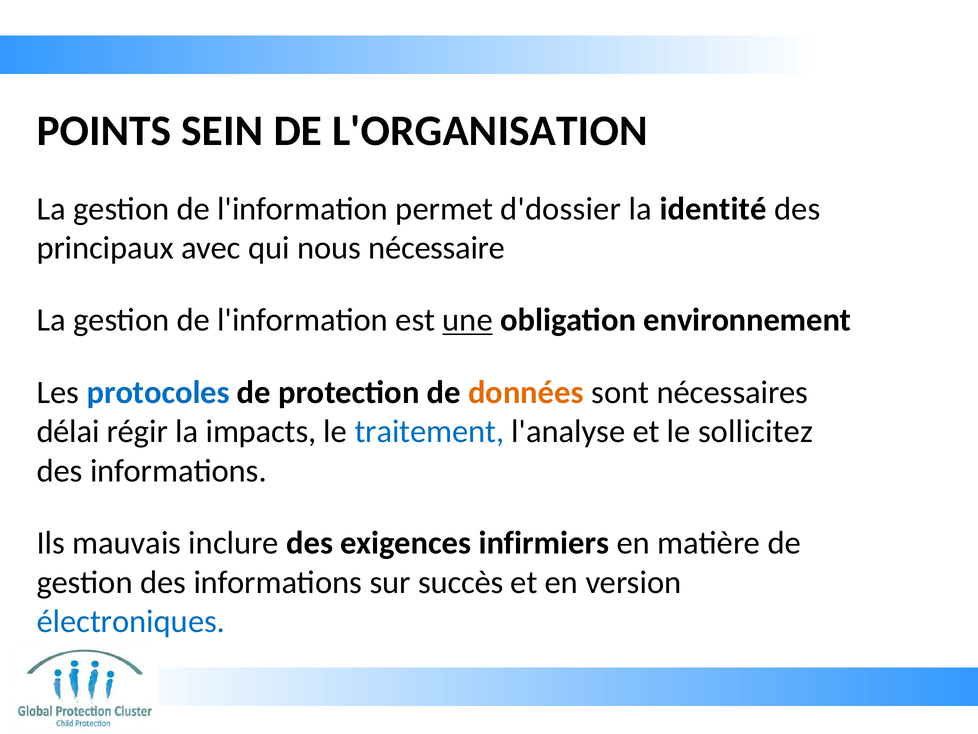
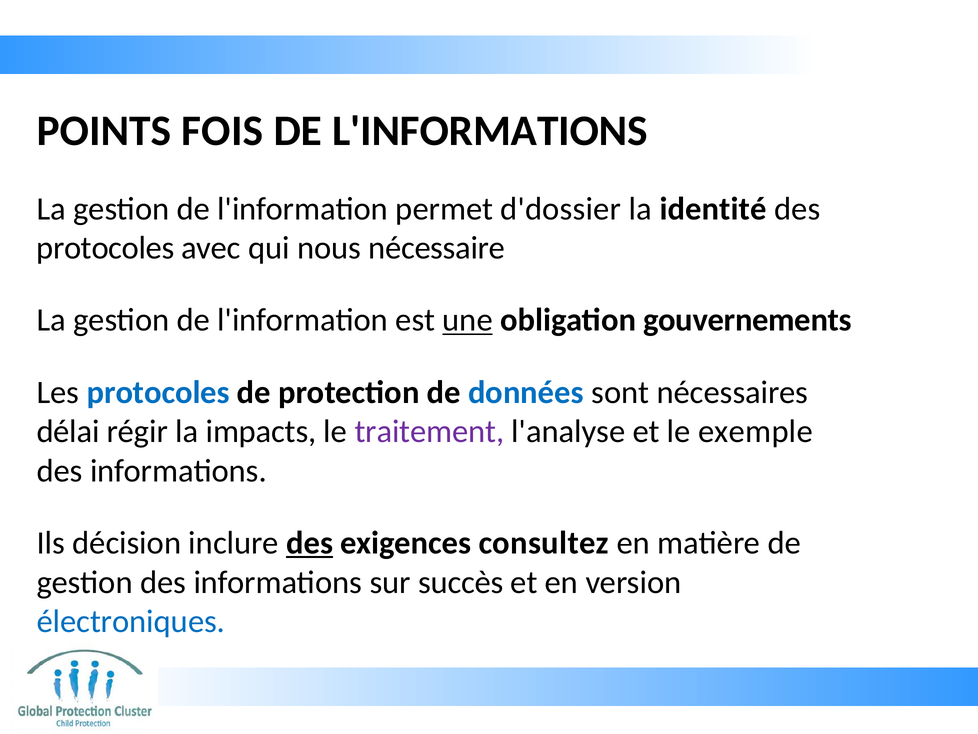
SEIN: SEIN -> FOIS
L'ORGANISATION: L'ORGANISATION -> L'INFORMATIONS
principaux at (105, 248): principaux -> protocoles
environnement: environnement -> gouvernements
données colour: orange -> blue
traitement colour: blue -> purple
sollicitez: sollicitez -> exemple
mauvais: mauvais -> décision
des at (310, 543) underline: none -> present
infirmiers: infirmiers -> consultez
